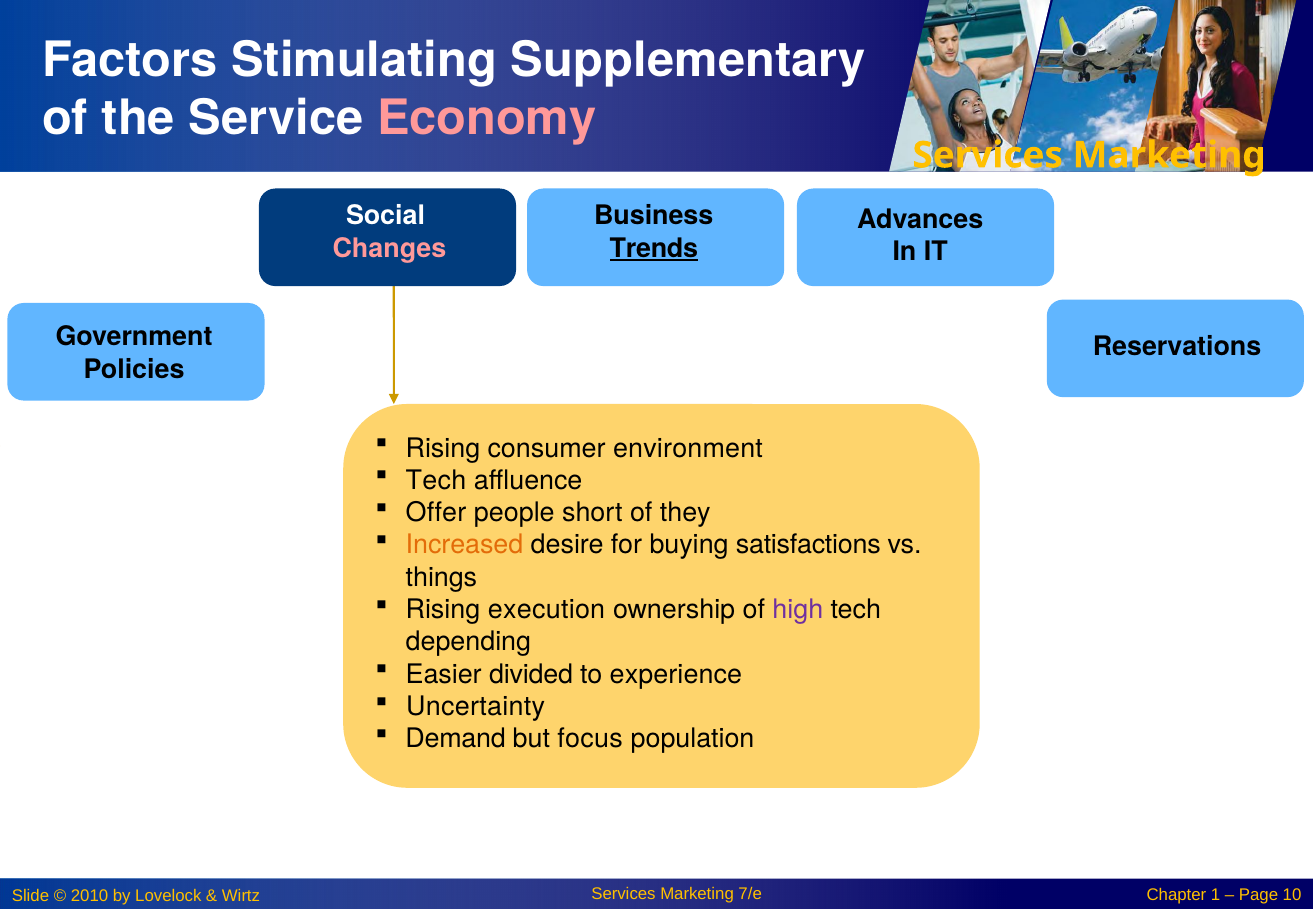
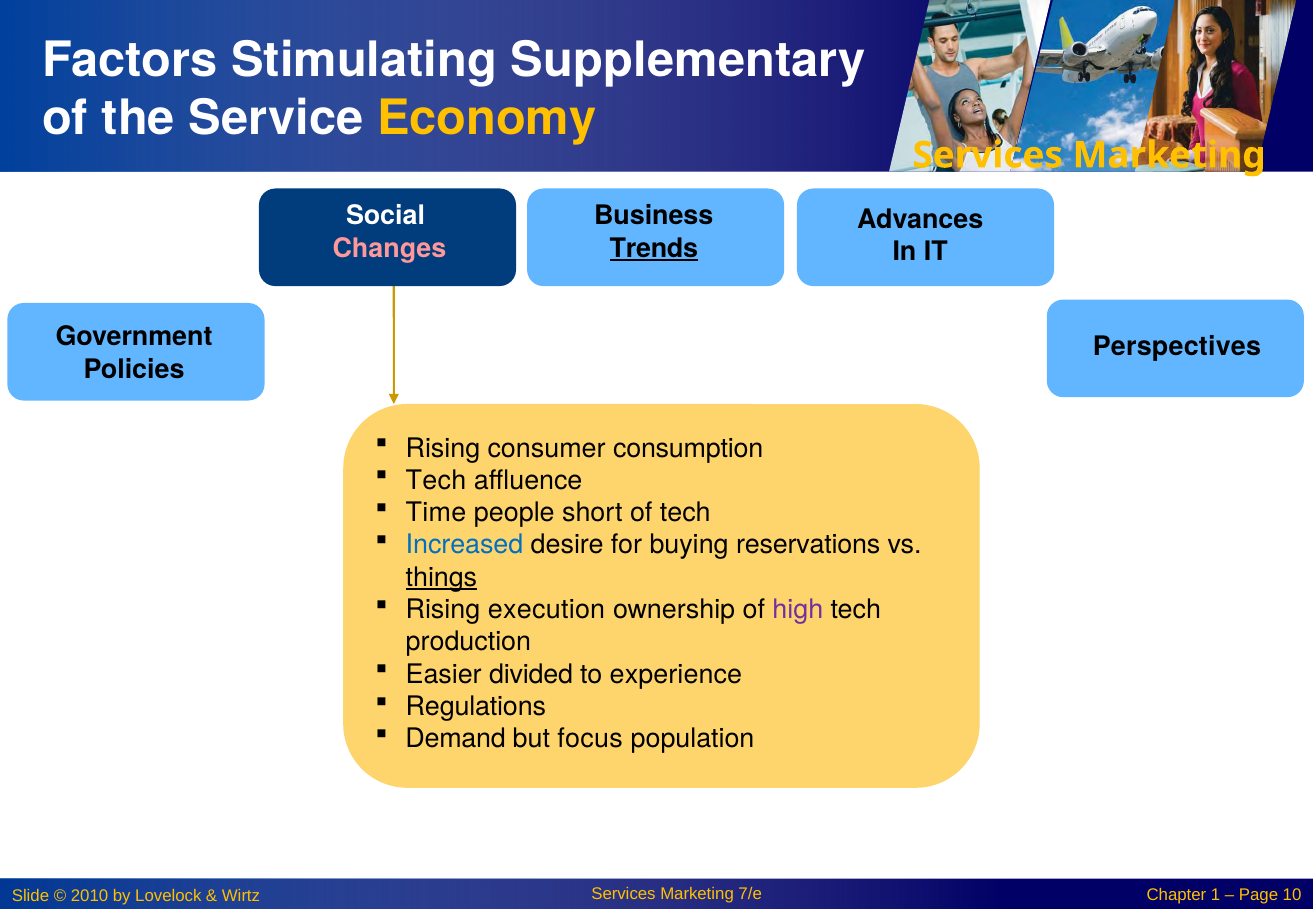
Economy colour: pink -> yellow
Reservations: Reservations -> Perspectives
environment: environment -> consumption
Offer: Offer -> Time
of they: they -> tech
Increased colour: orange -> blue
satisfactions: satisfactions -> reservations
things underline: none -> present
depending: depending -> production
Uncertainty: Uncertainty -> Regulations
